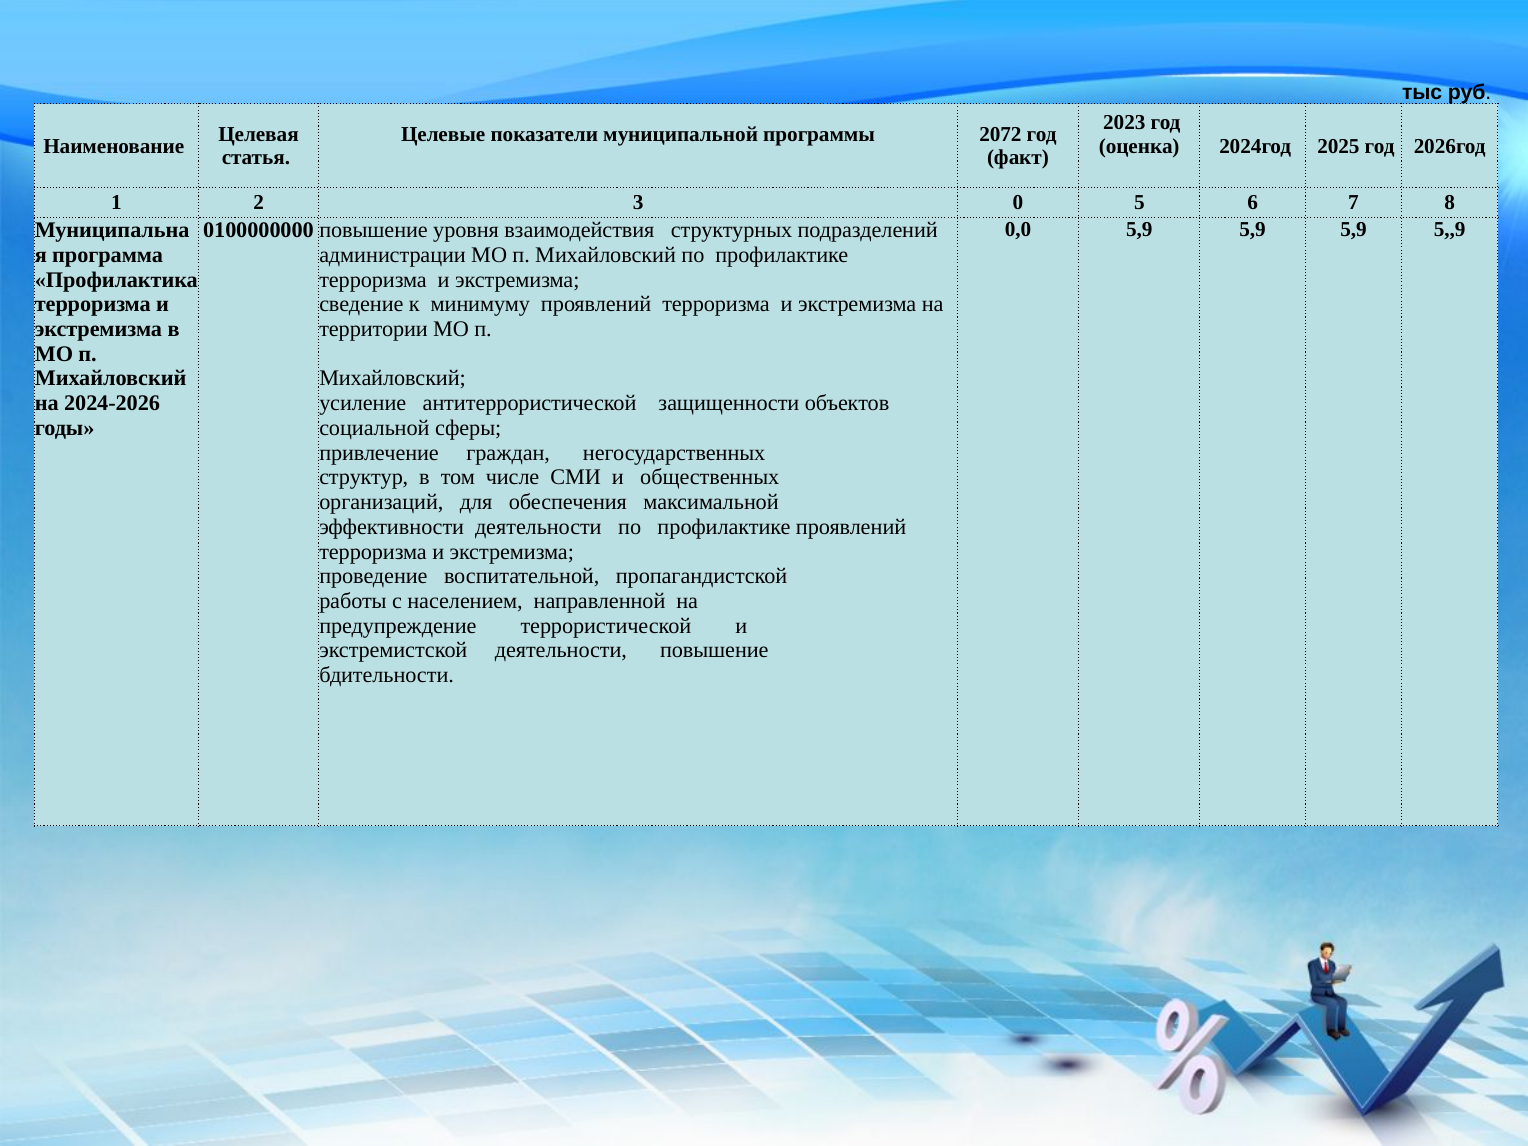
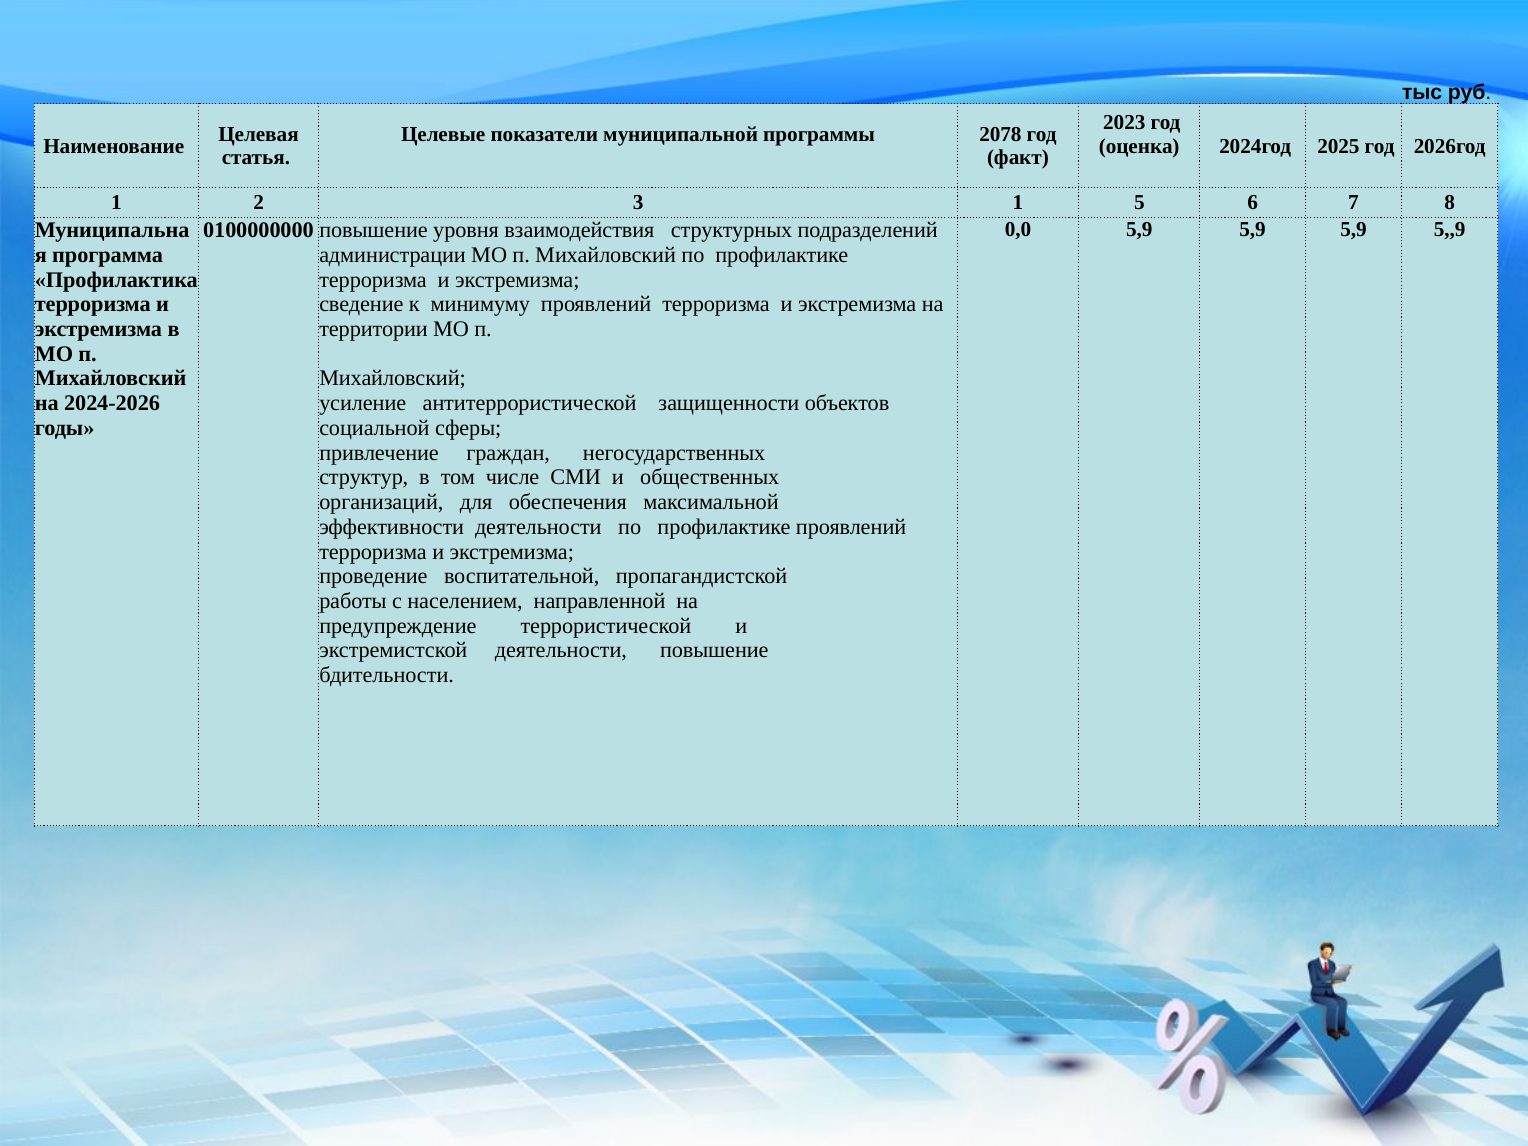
2072: 2072 -> 2078
3 0: 0 -> 1
